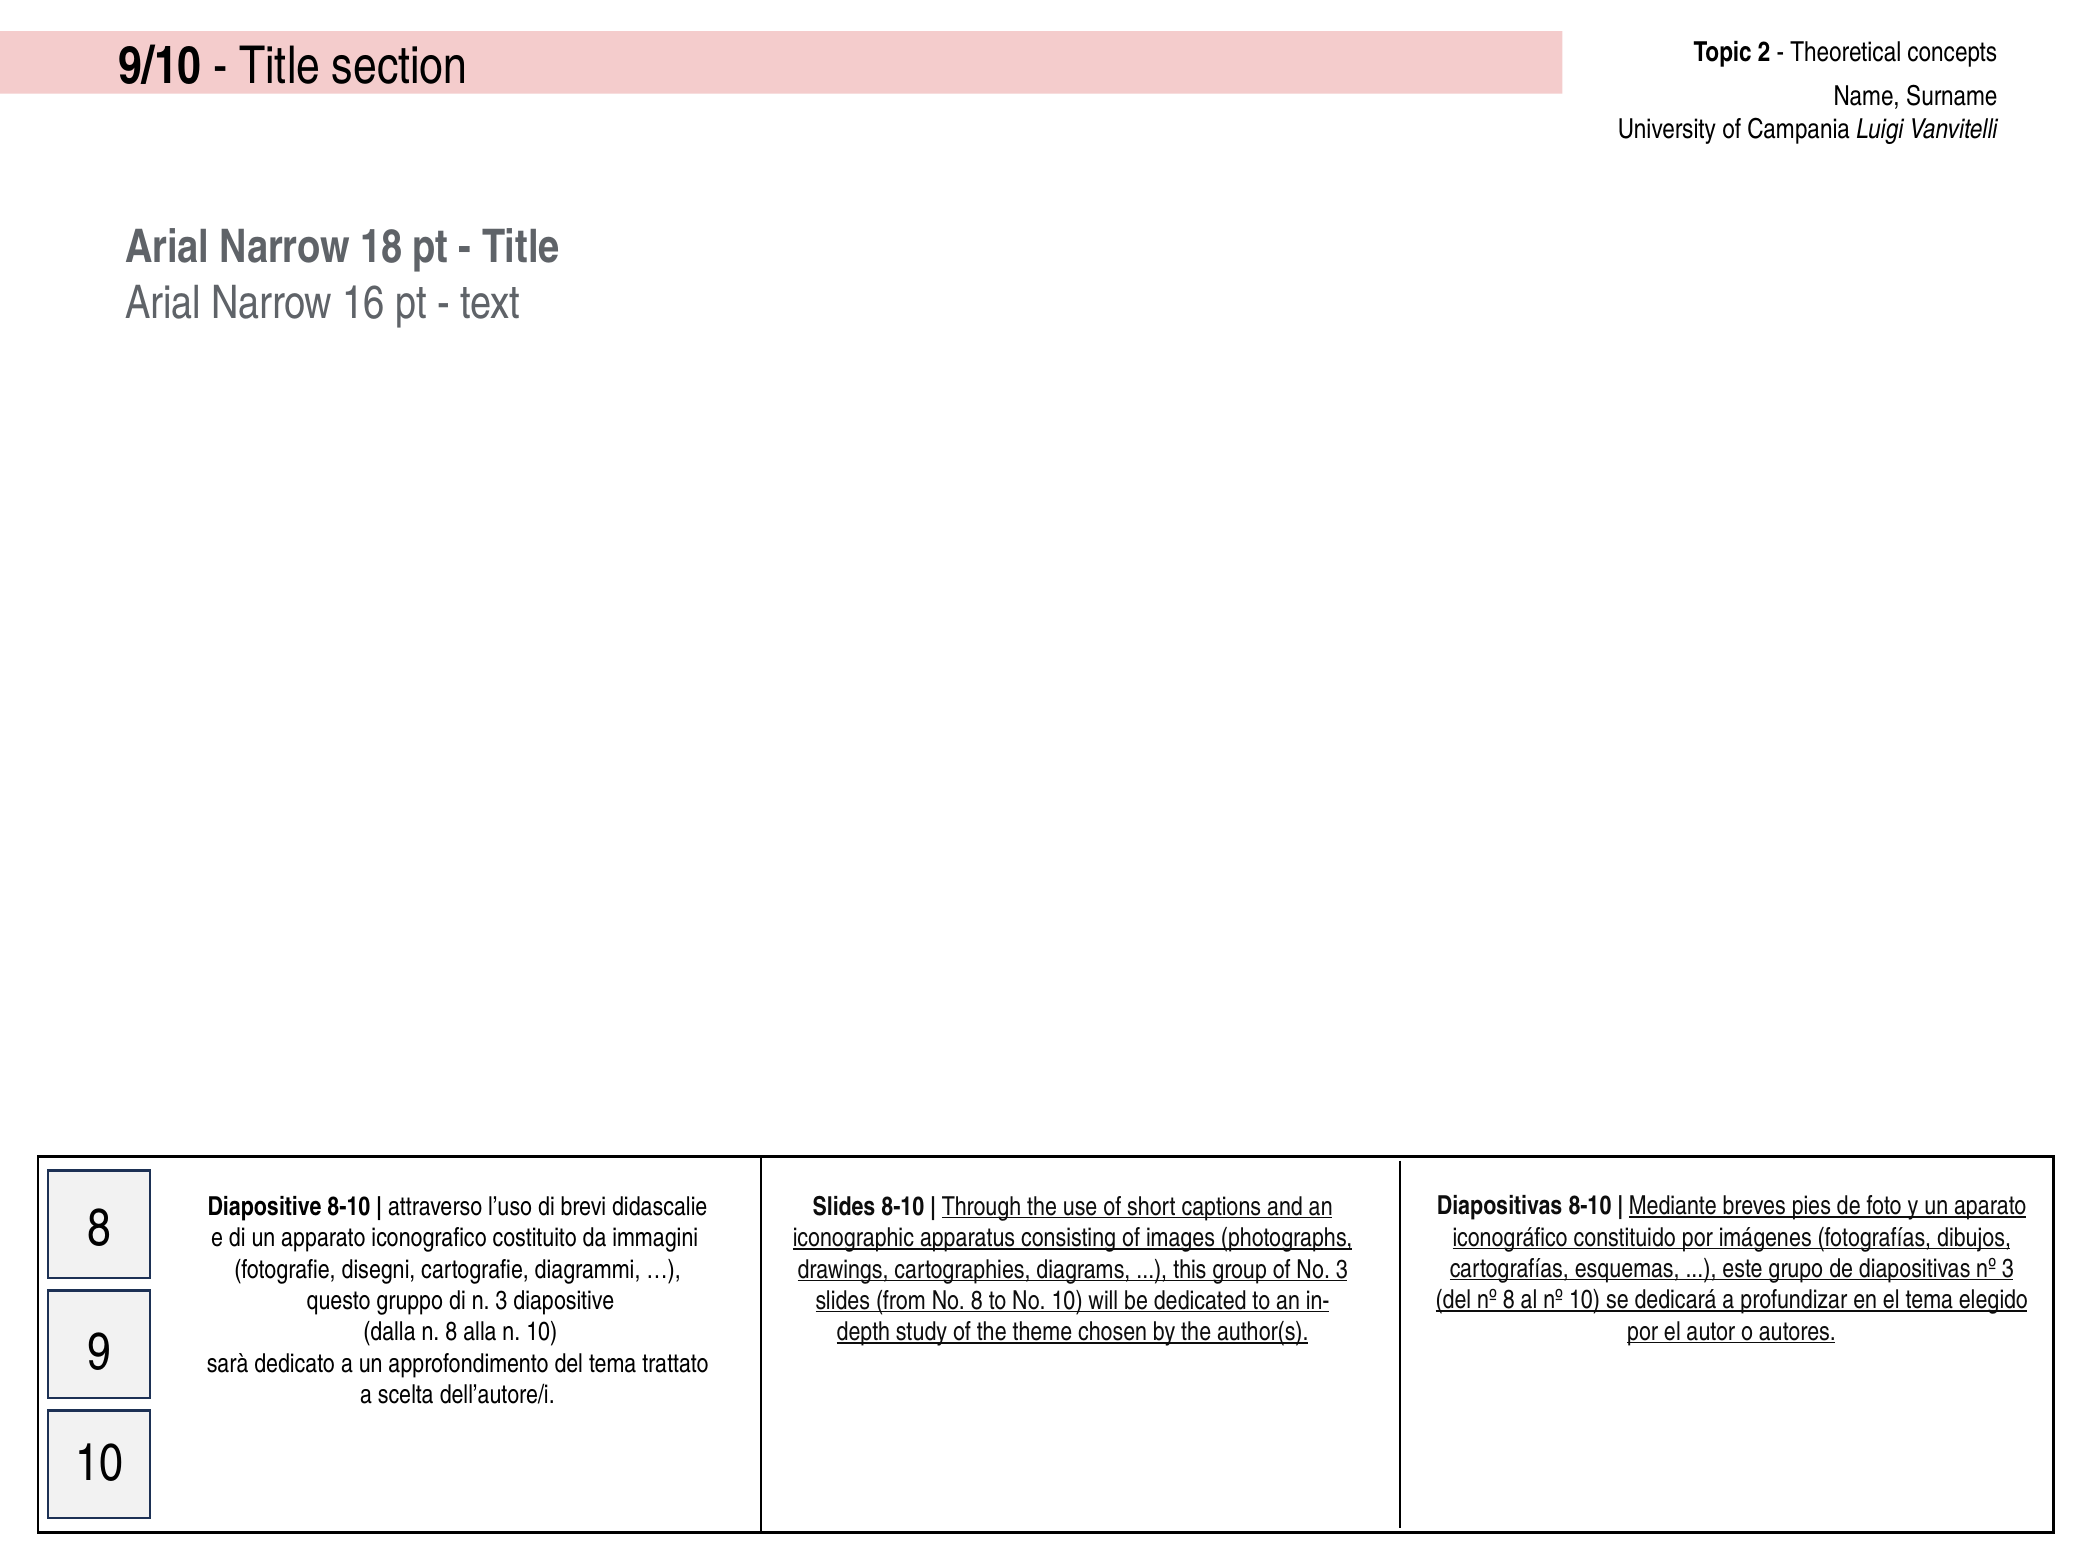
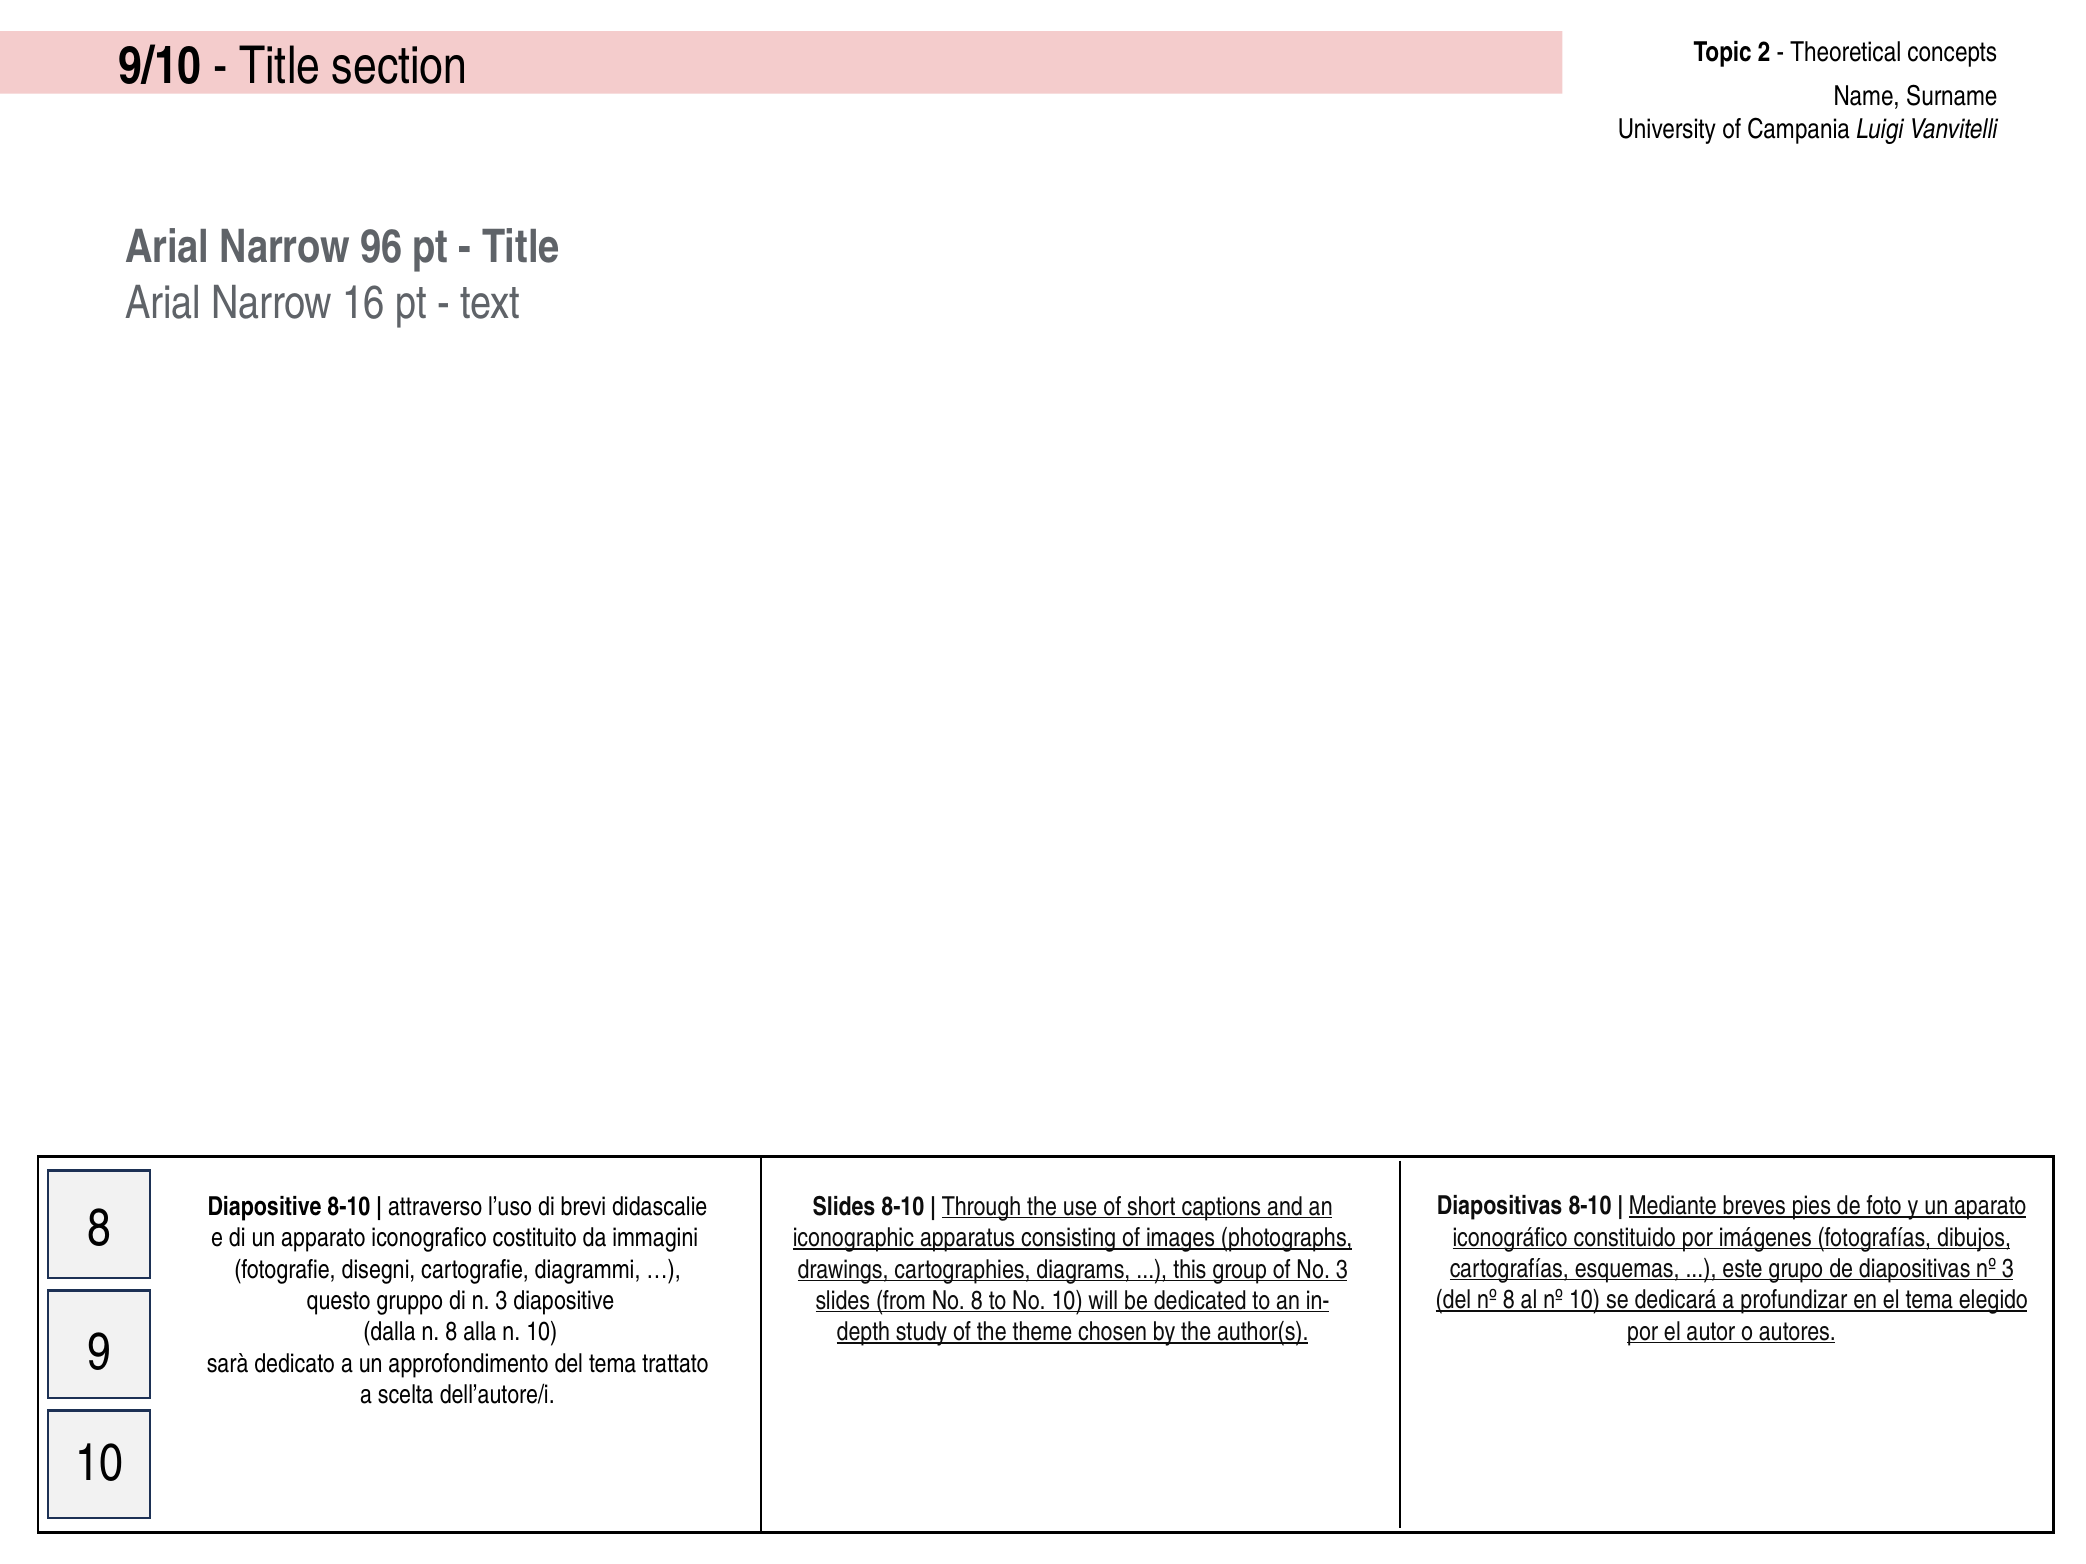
18: 18 -> 96
